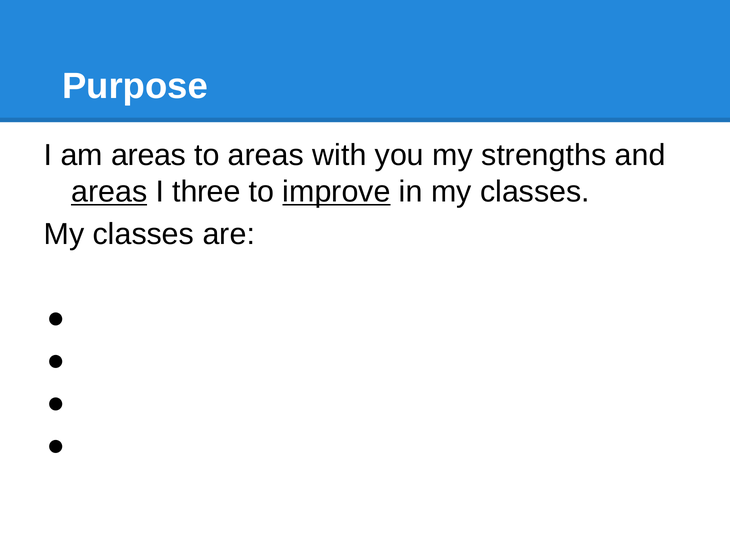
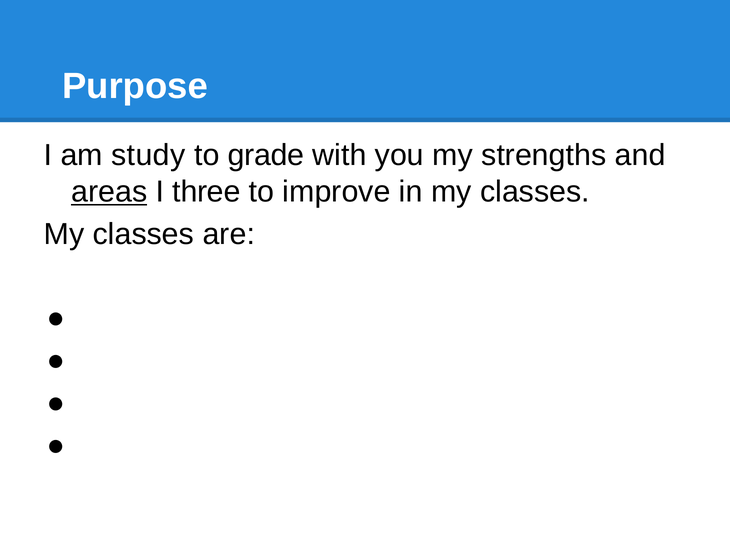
am areas: areas -> study
to areas: areas -> grade
improve underline: present -> none
